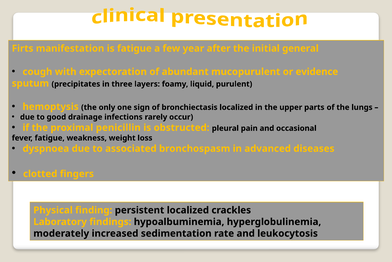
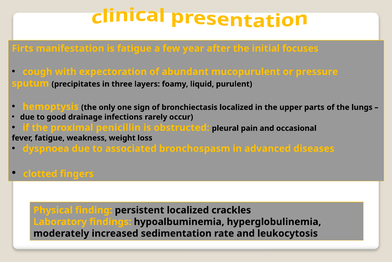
general: general -> focuses
evidence: evidence -> pressure
